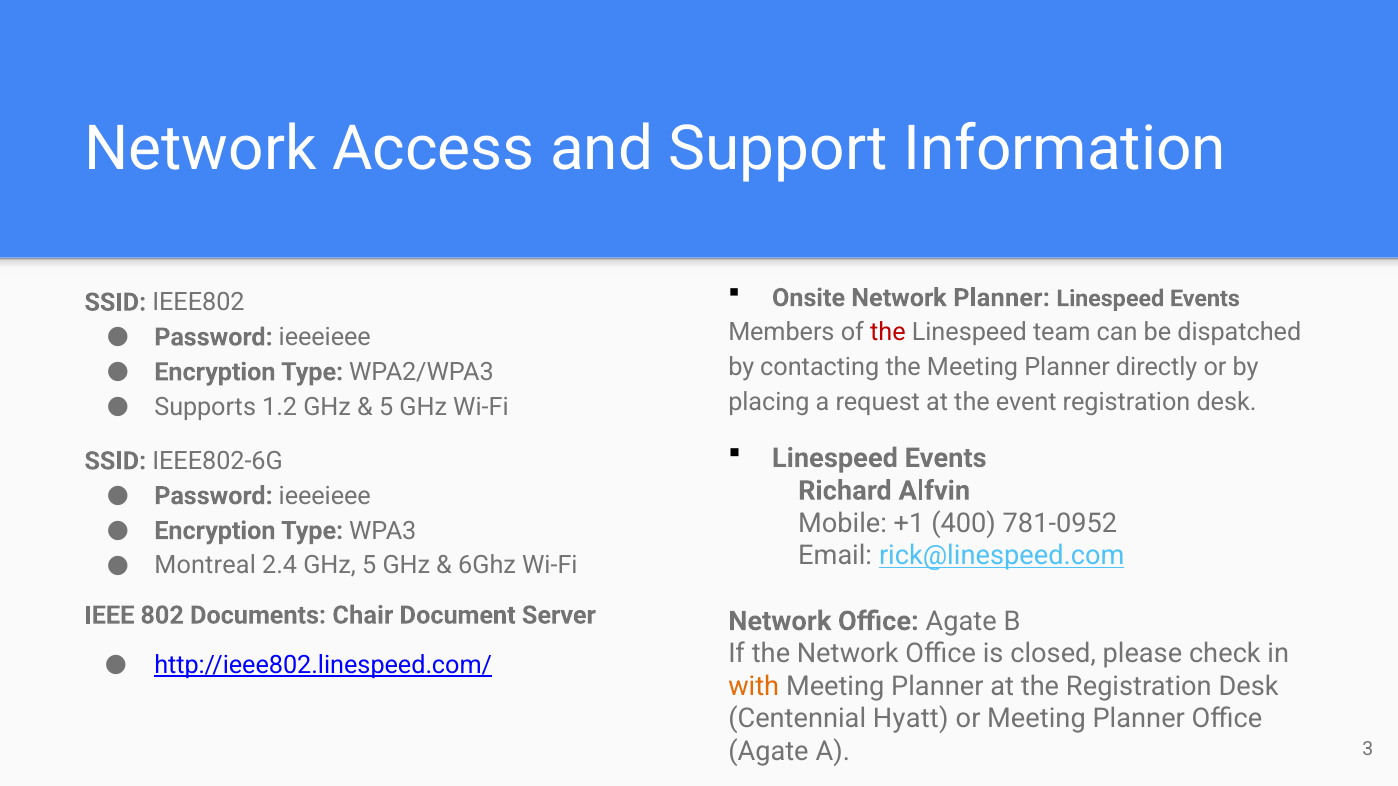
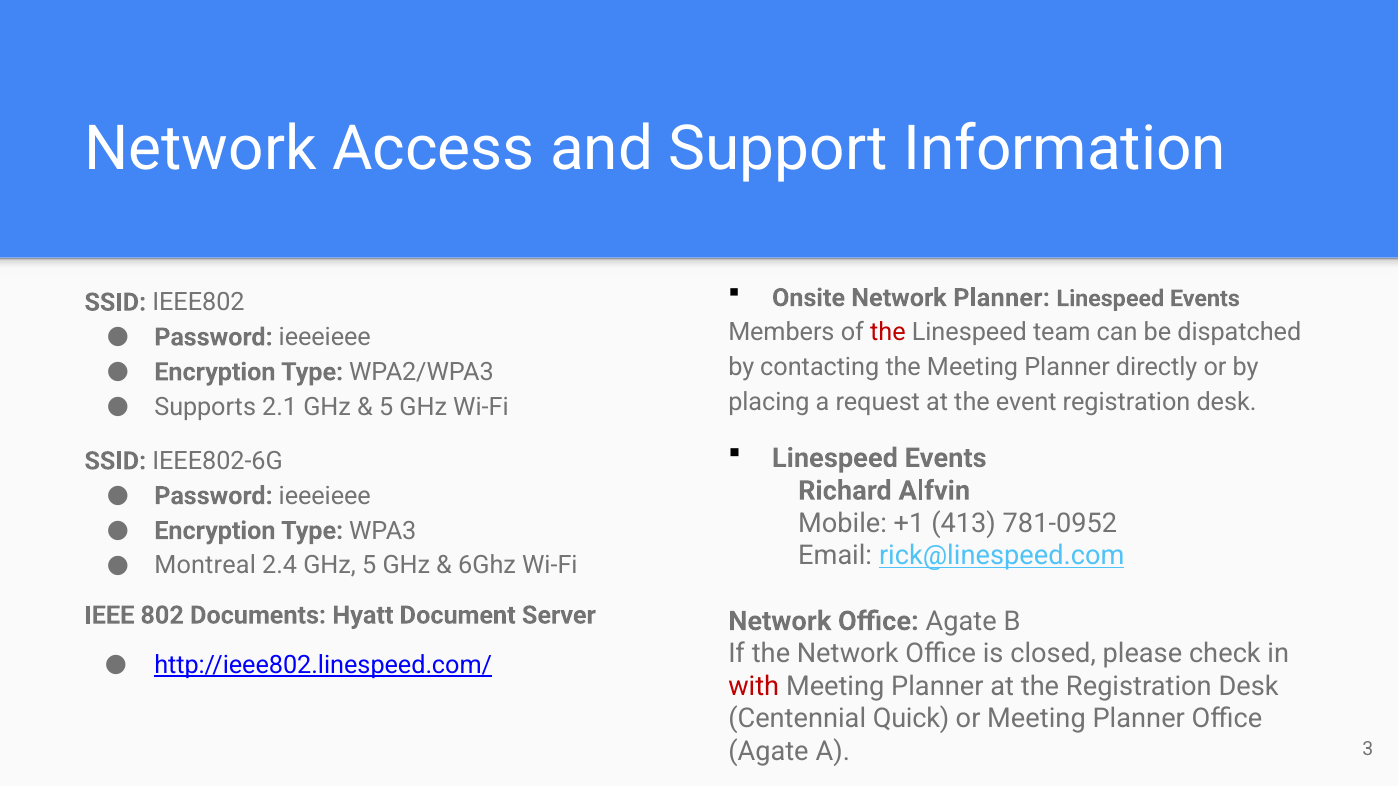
1.2: 1.2 -> 2.1
400: 400 -> 413
Chair: Chair -> Hyatt
with colour: orange -> red
Hyatt: Hyatt -> Quick
